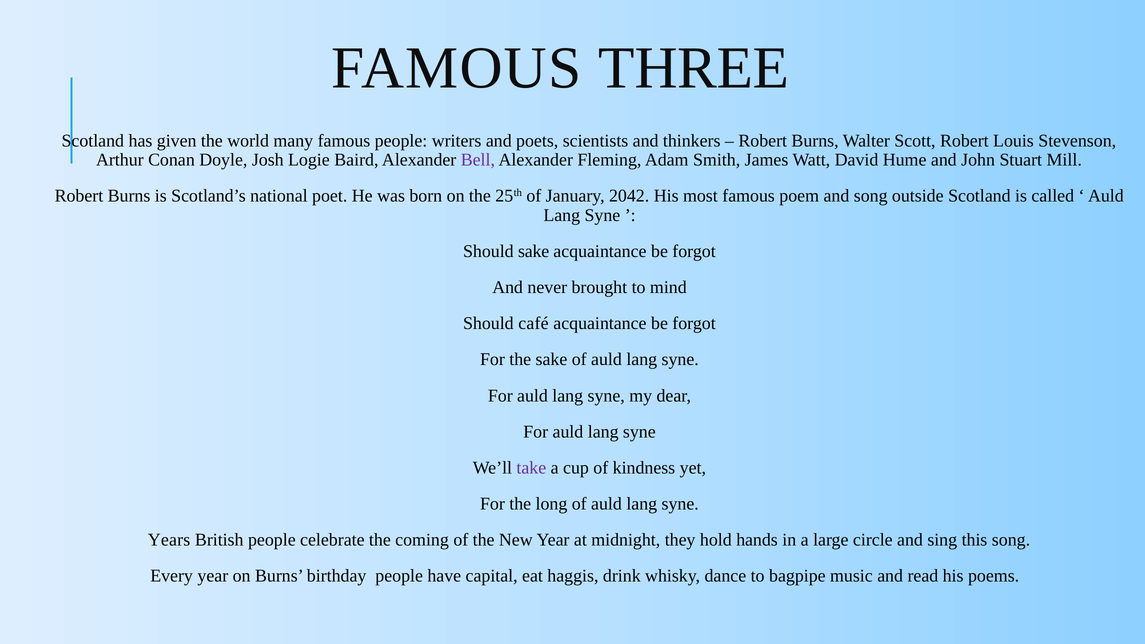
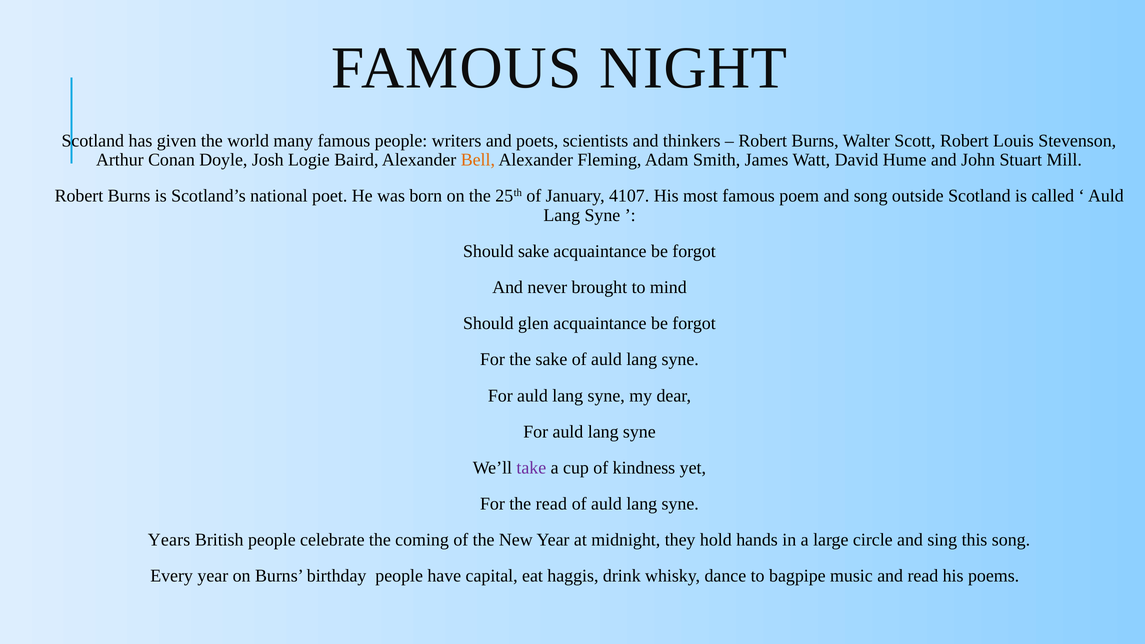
THREE: THREE -> NIGHT
Bell colour: purple -> orange
2042: 2042 -> 4107
café: café -> glen
the long: long -> read
